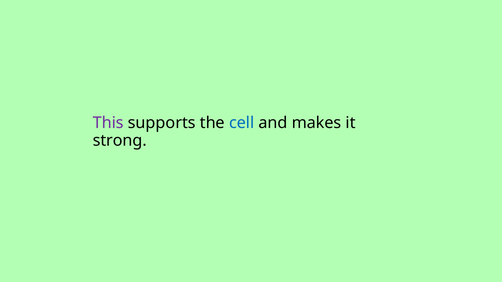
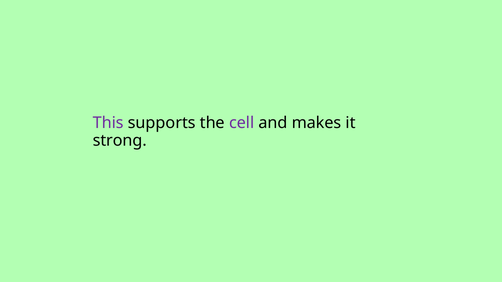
cell colour: blue -> purple
